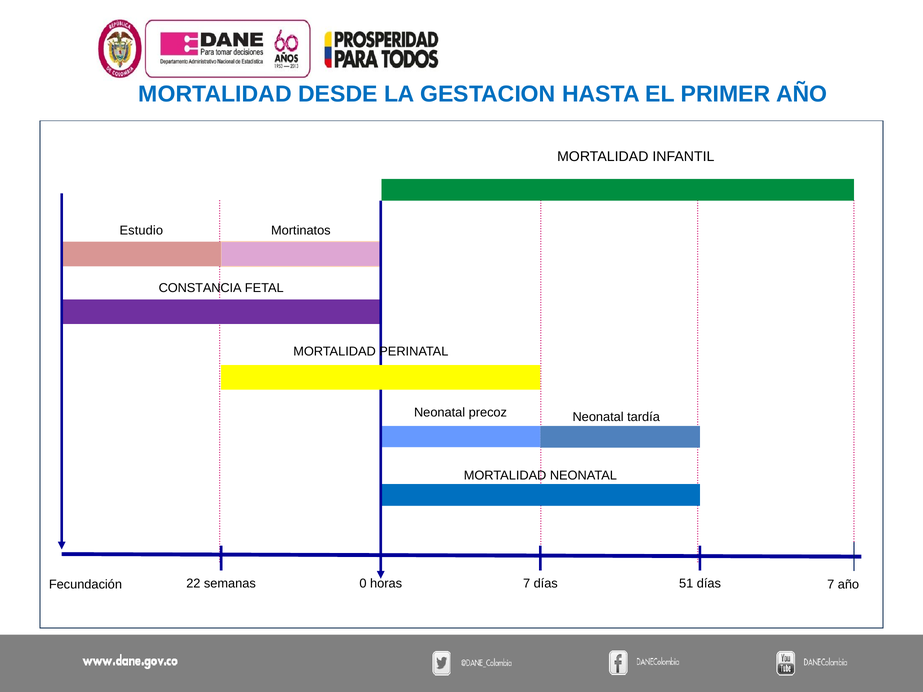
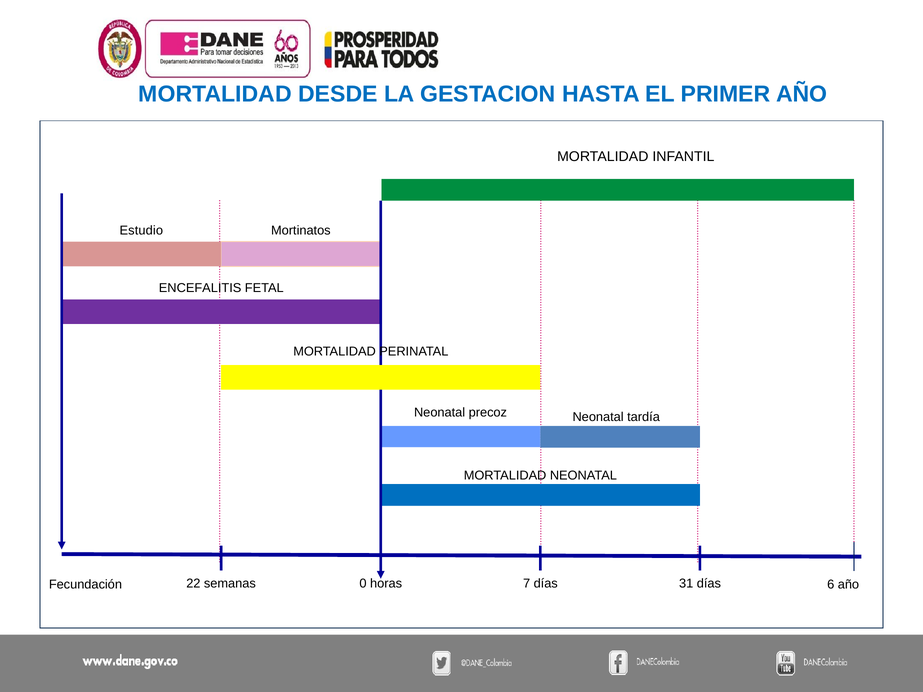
CONSTANCIA: CONSTANCIA -> ENCEFALITIS
51: 51 -> 31
Fecundación 7: 7 -> 6
